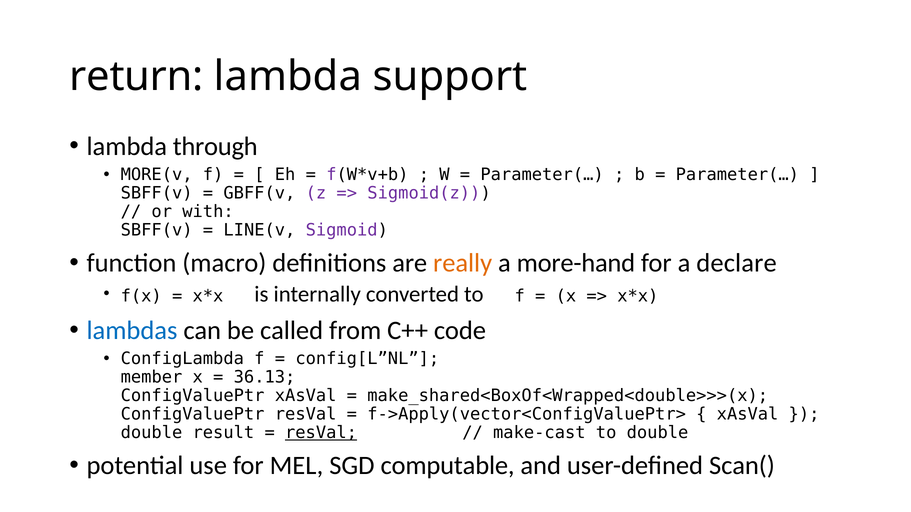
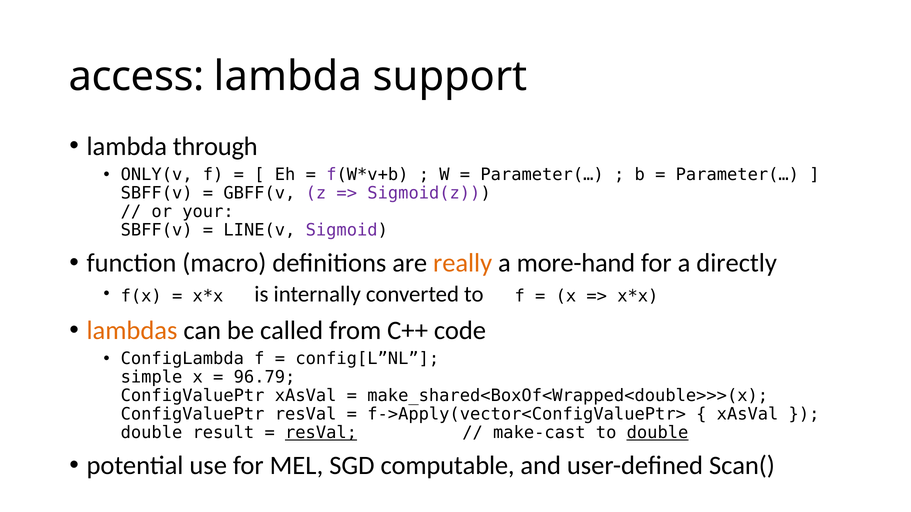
return: return -> access
MORE(v: MORE(v -> ONLY(v
with: with -> your
declare: declare -> directly
lambdas colour: blue -> orange
member: member -> simple
36.13: 36.13 -> 96.79
double at (658, 433) underline: none -> present
